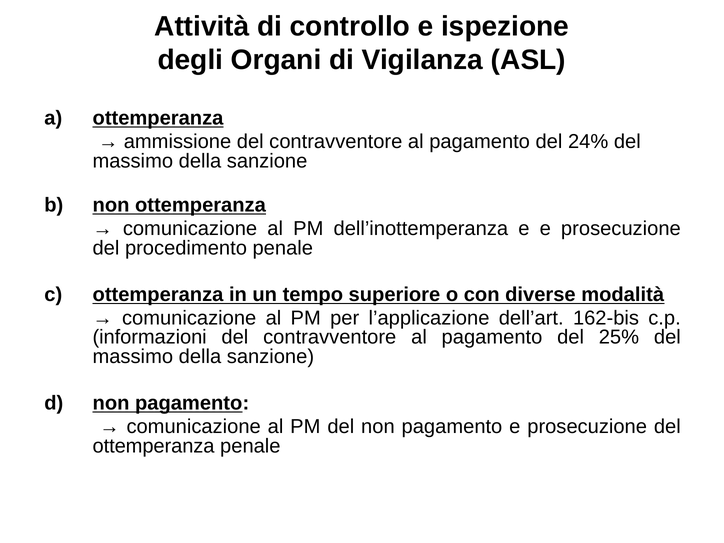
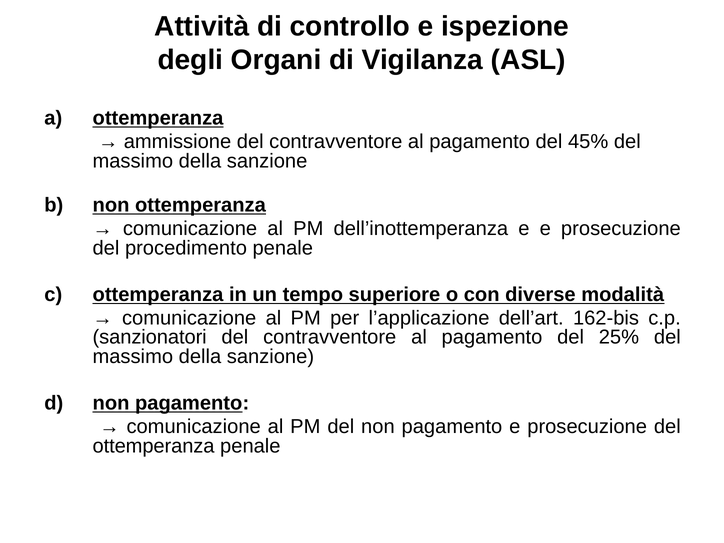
24%: 24% -> 45%
informazioni: informazioni -> sanzionatori
